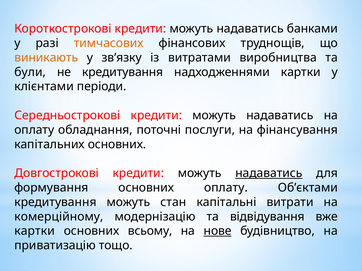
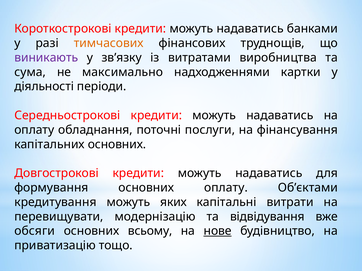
виникають colour: orange -> purple
були: були -> сума
не кредитування: кредитування -> максимально
клієнтами: клієнтами -> діяльності
надаватись at (269, 174) underline: present -> none
стан: стан -> яких
комерційному: комерційному -> перевищувати
картки at (35, 231): картки -> обсяги
